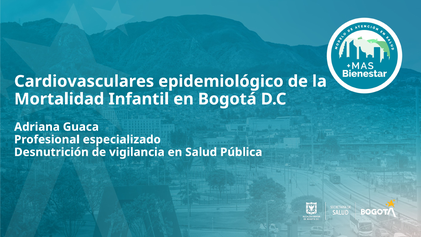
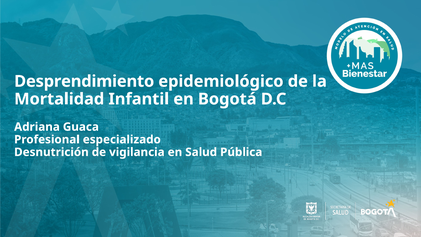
Cardiovasculares: Cardiovasculares -> Desprendimiento
